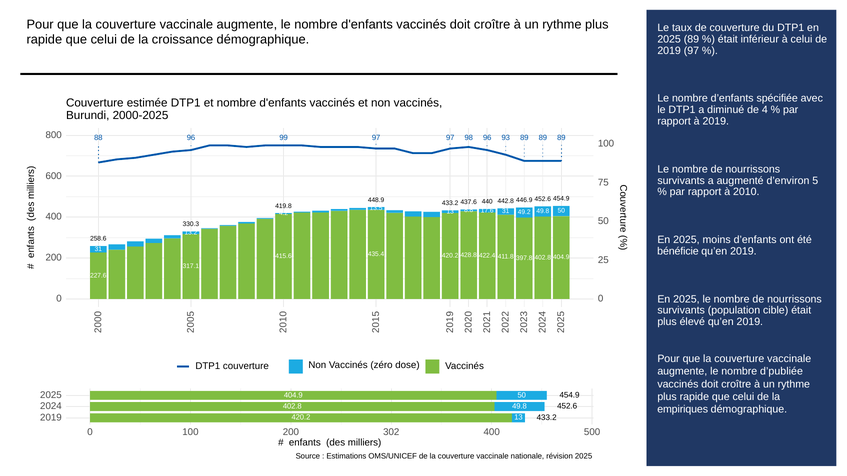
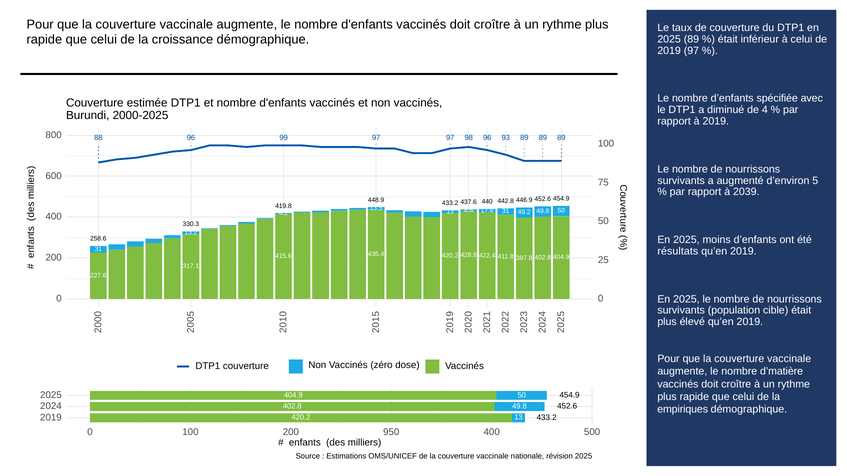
2010: 2010 -> 2039
bénéficie: bénéficie -> résultats
d’publiée: d’publiée -> d’matière
302: 302 -> 950
